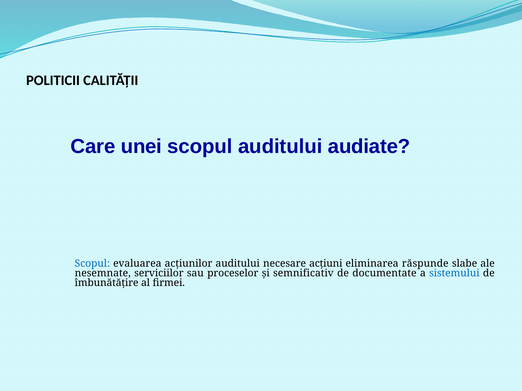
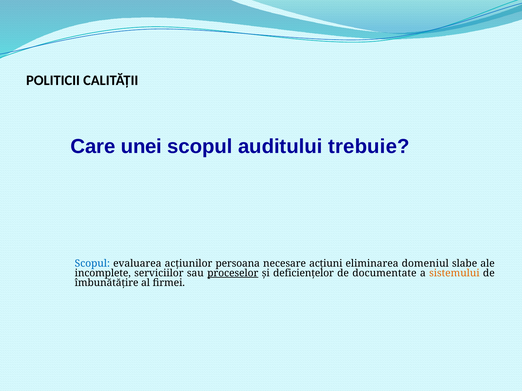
audiate: audiate -> trebuie
acţiunilor auditului: auditului -> persoana
răspunde: răspunde -> domeniul
nesemnate: nesemnate -> incomplete
proceselor underline: none -> present
semnificativ: semnificativ -> deficienţelor
sistemului colour: blue -> orange
